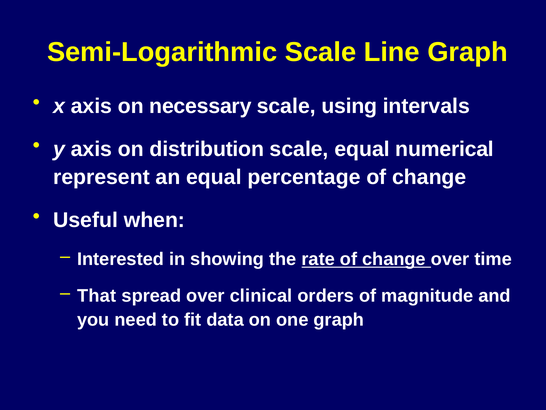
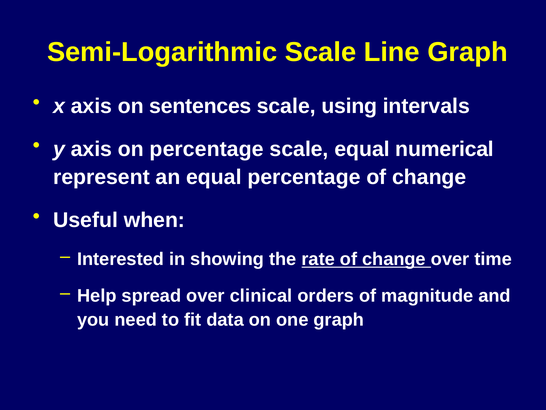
necessary: necessary -> sentences
on distribution: distribution -> percentage
That: That -> Help
